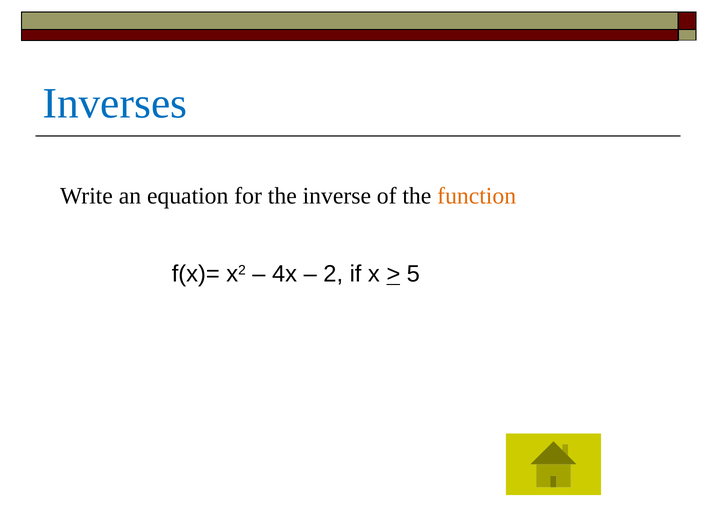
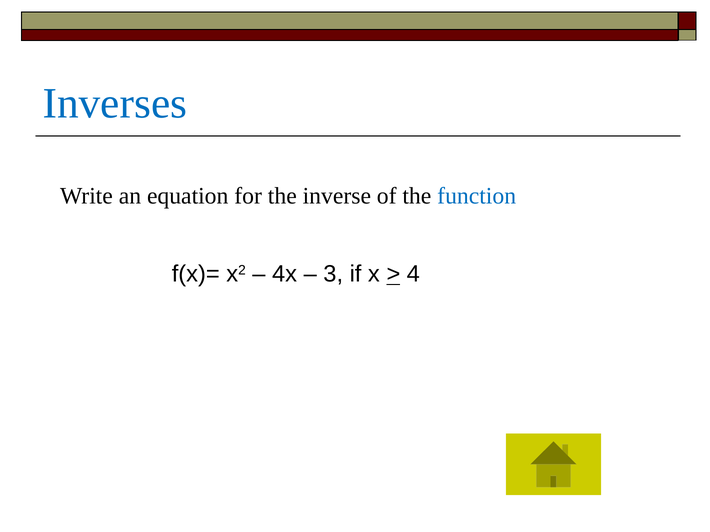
function colour: orange -> blue
2: 2 -> 3
5: 5 -> 4
